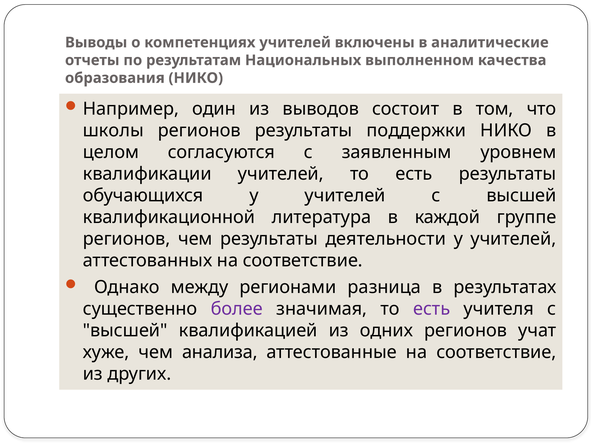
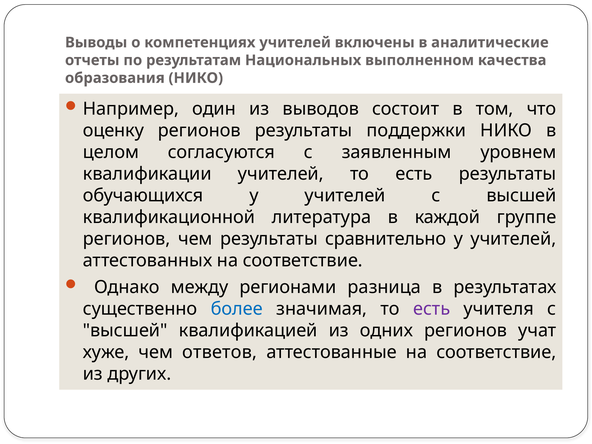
школы: школы -> оценку
деятельности: деятельности -> сравнительно
более colour: purple -> blue
анализа: анализа -> ответов
